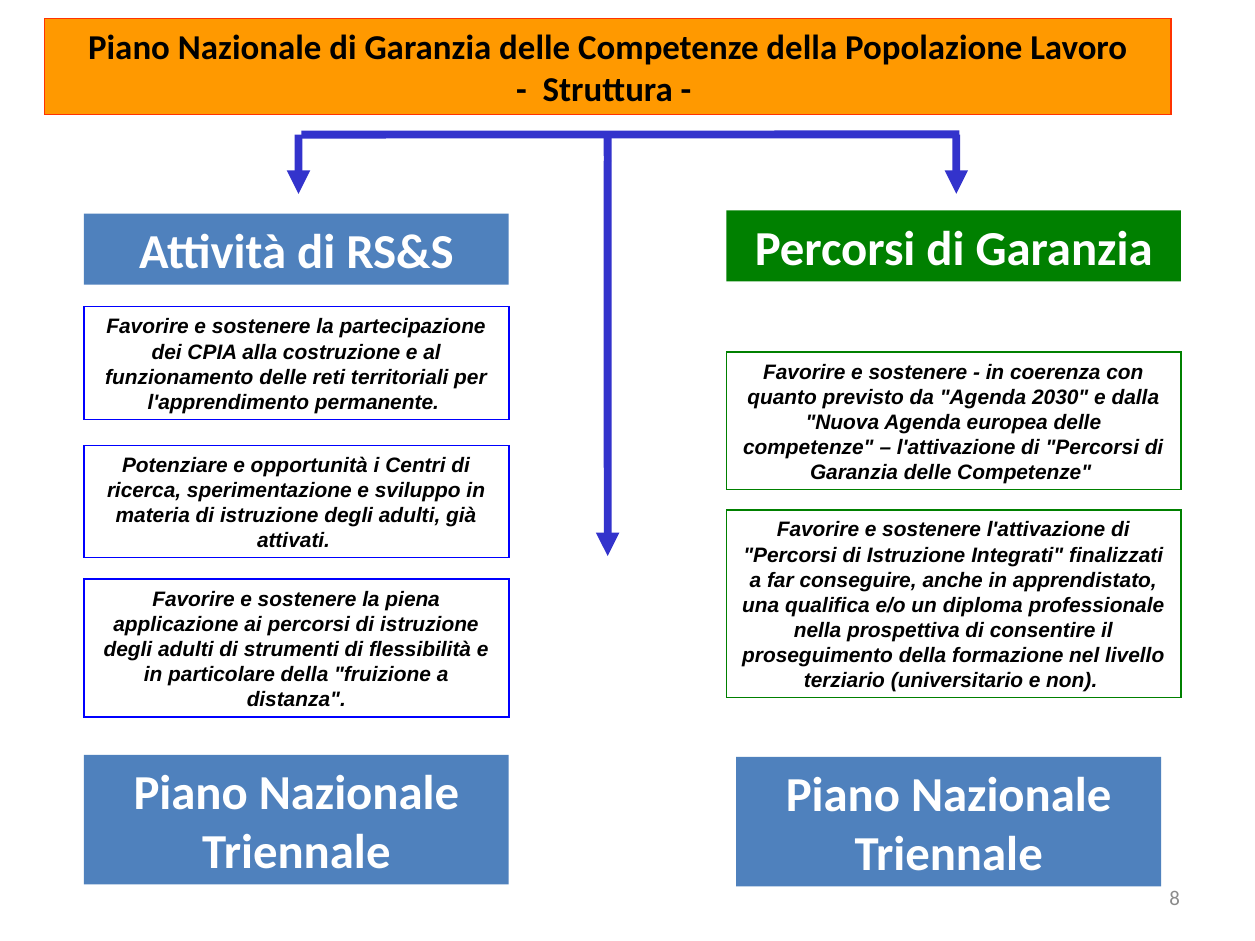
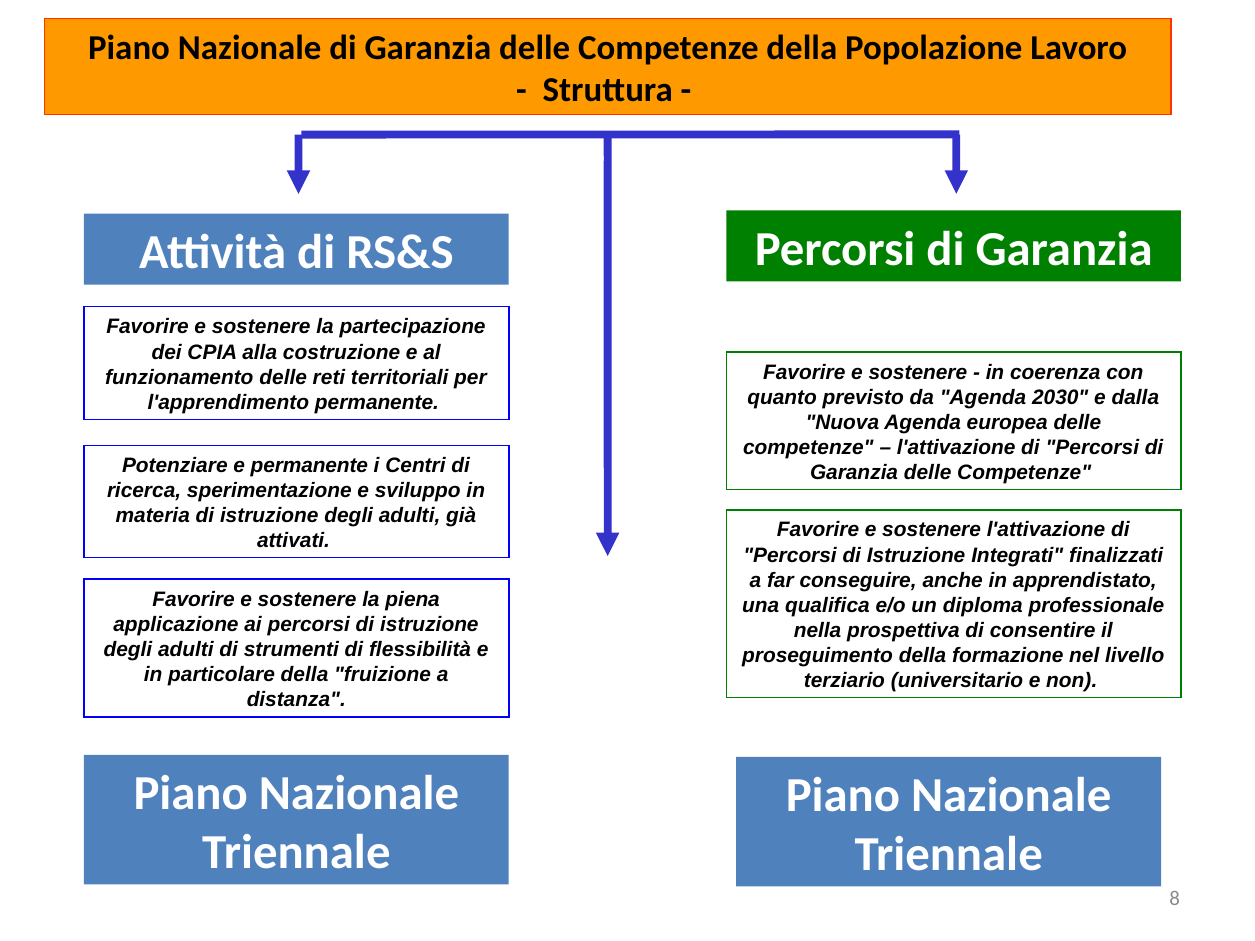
e opportunità: opportunità -> permanente
